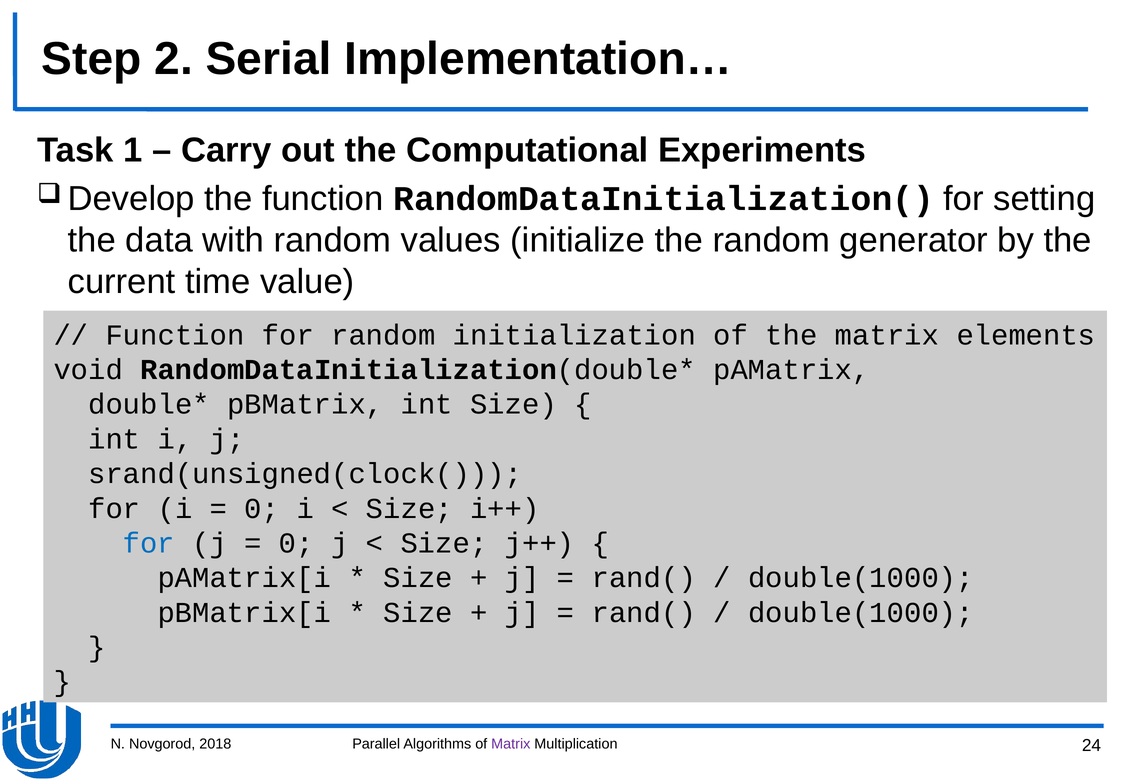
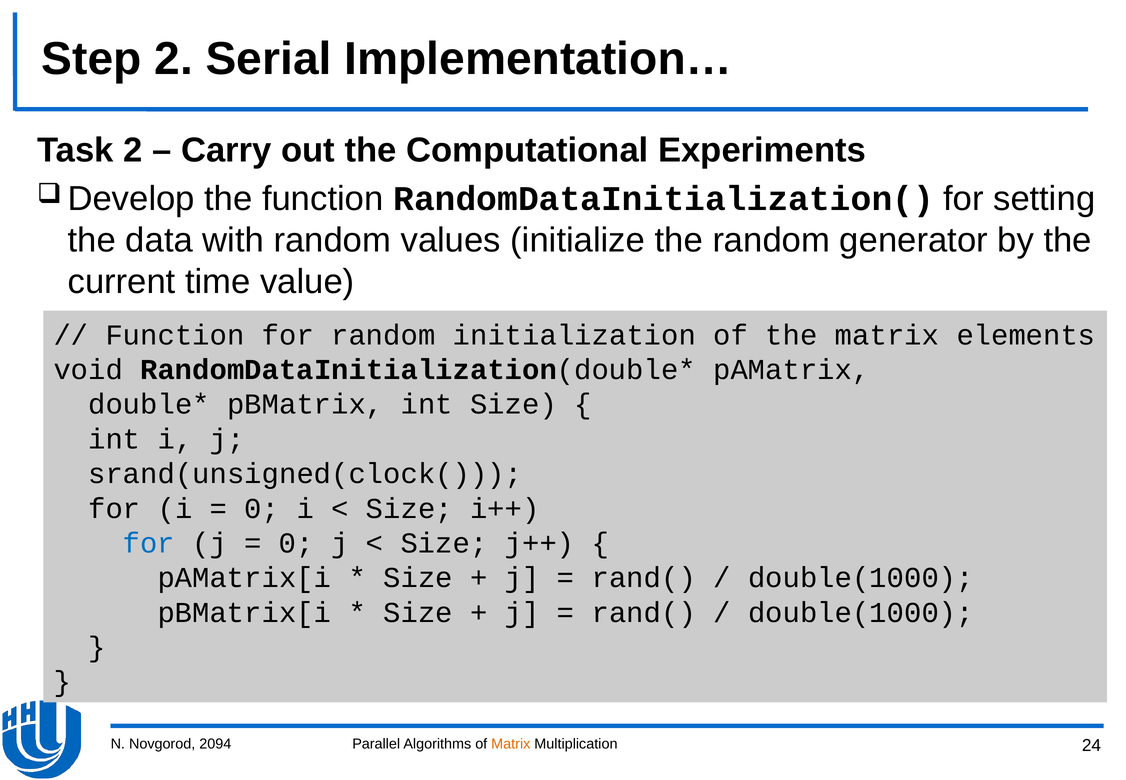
Task 1: 1 -> 2
2018: 2018 -> 2094
Matrix at (511, 743) colour: purple -> orange
